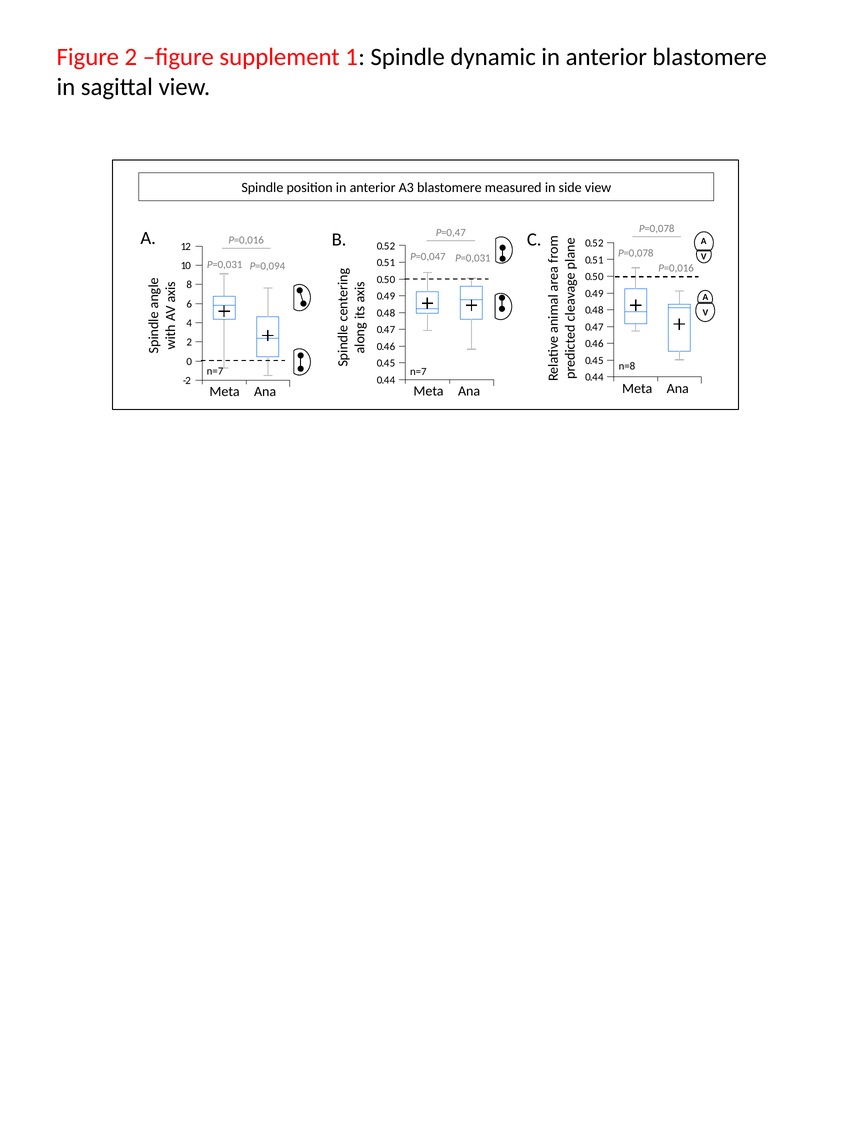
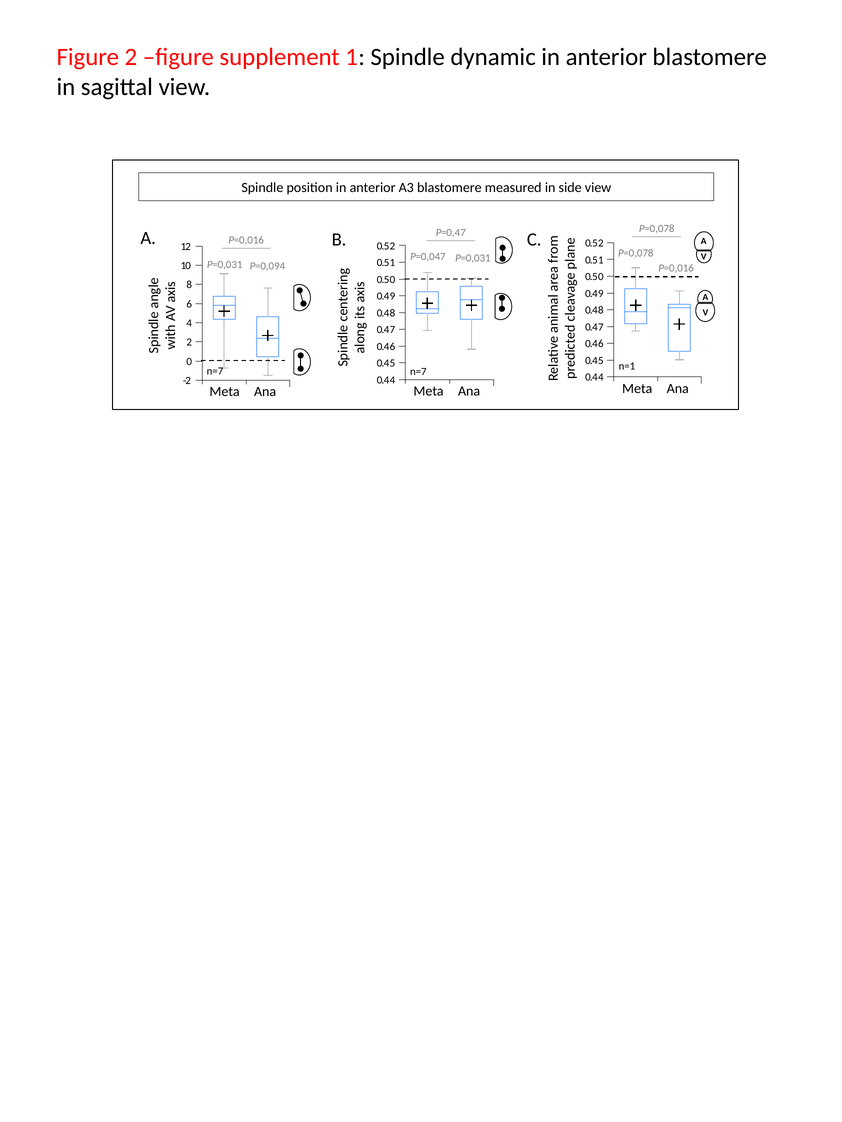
n=8: n=8 -> n=1
